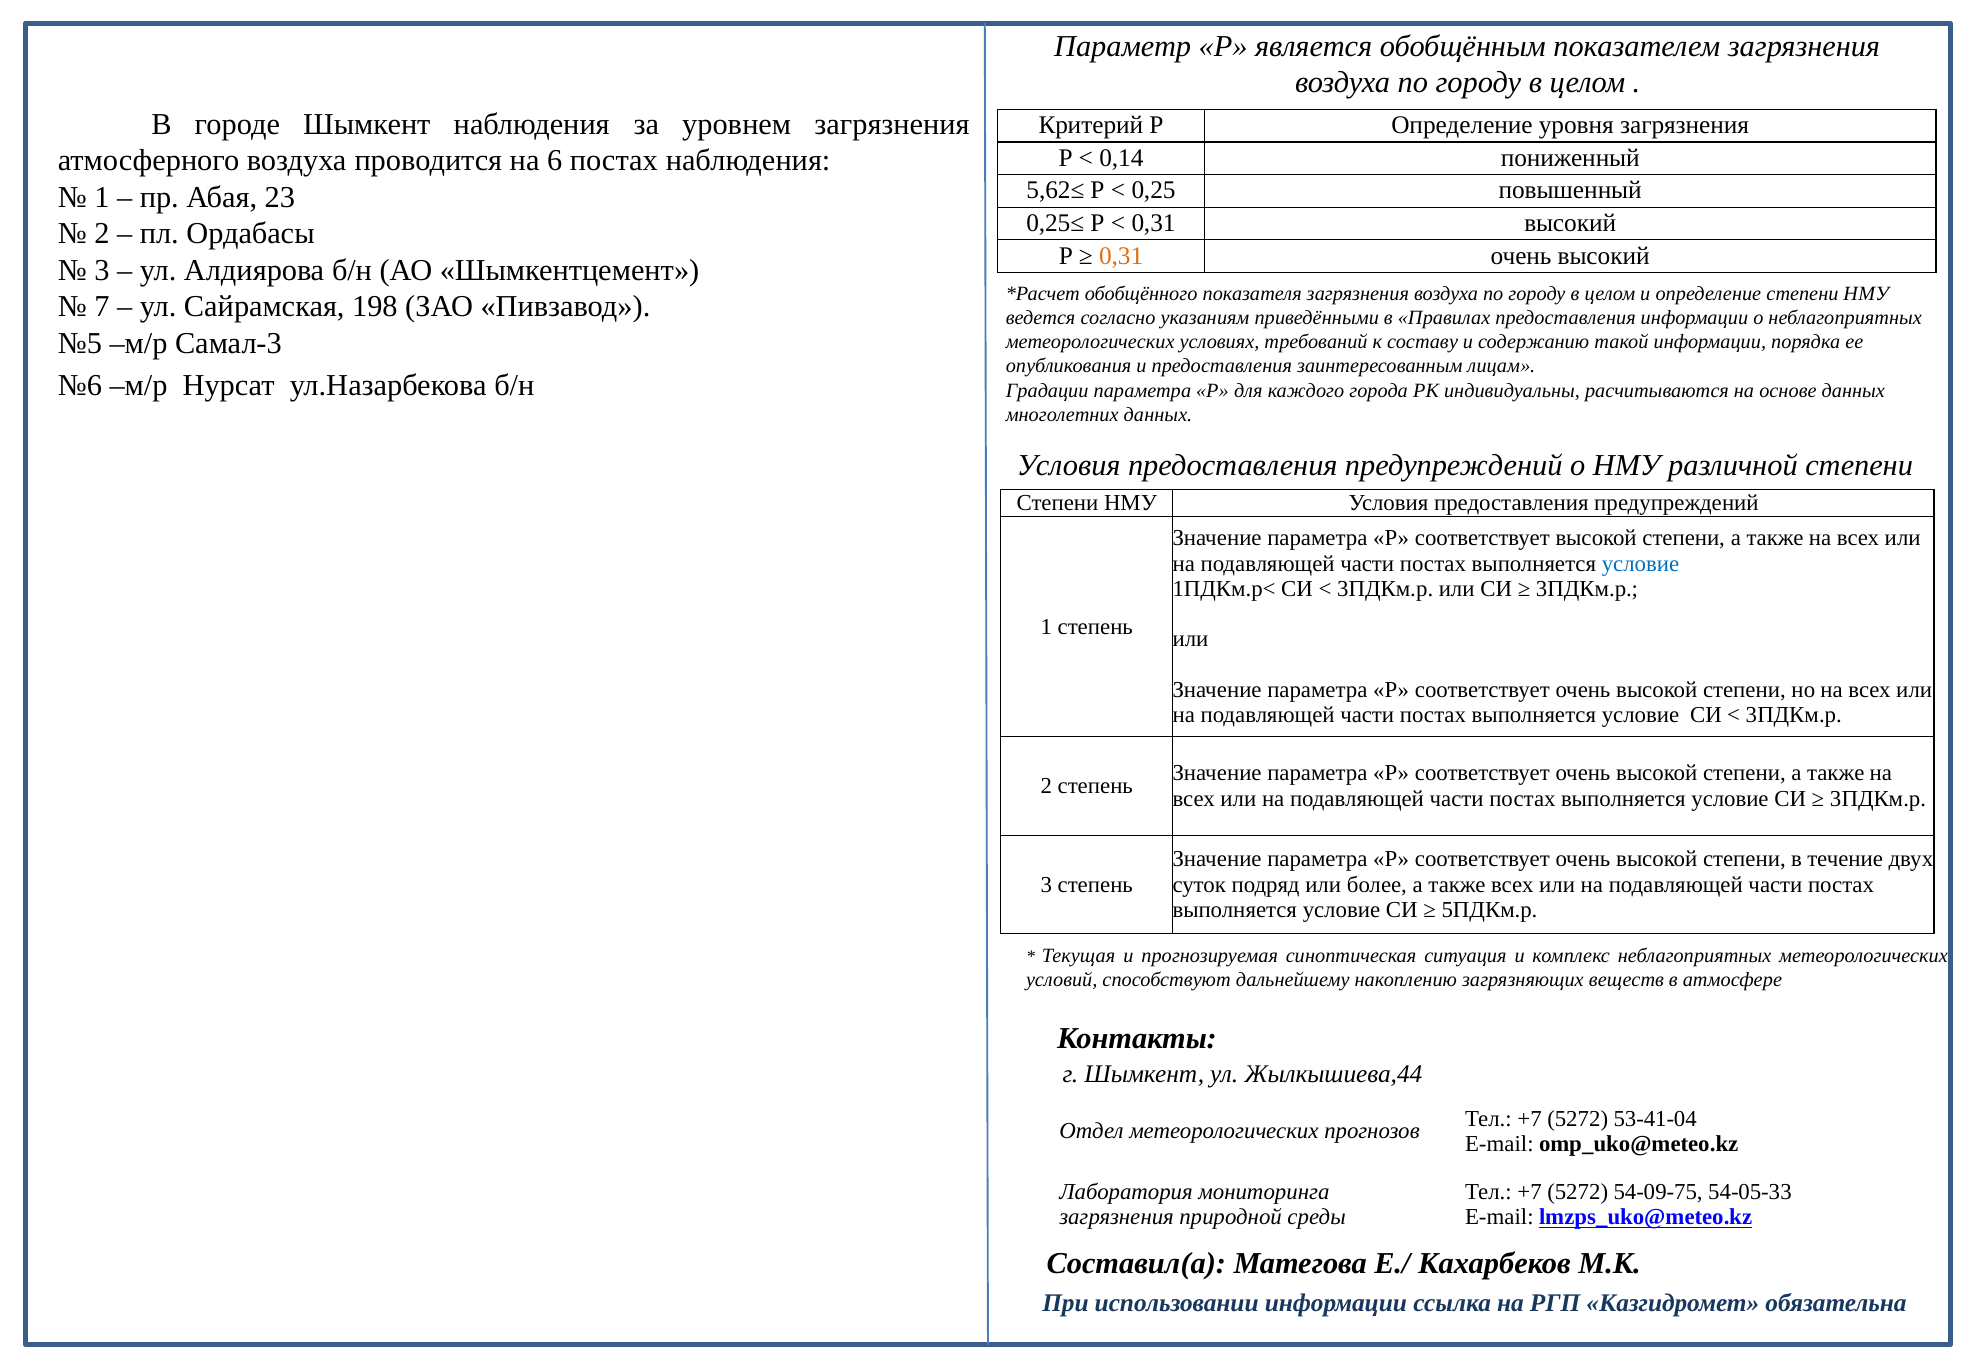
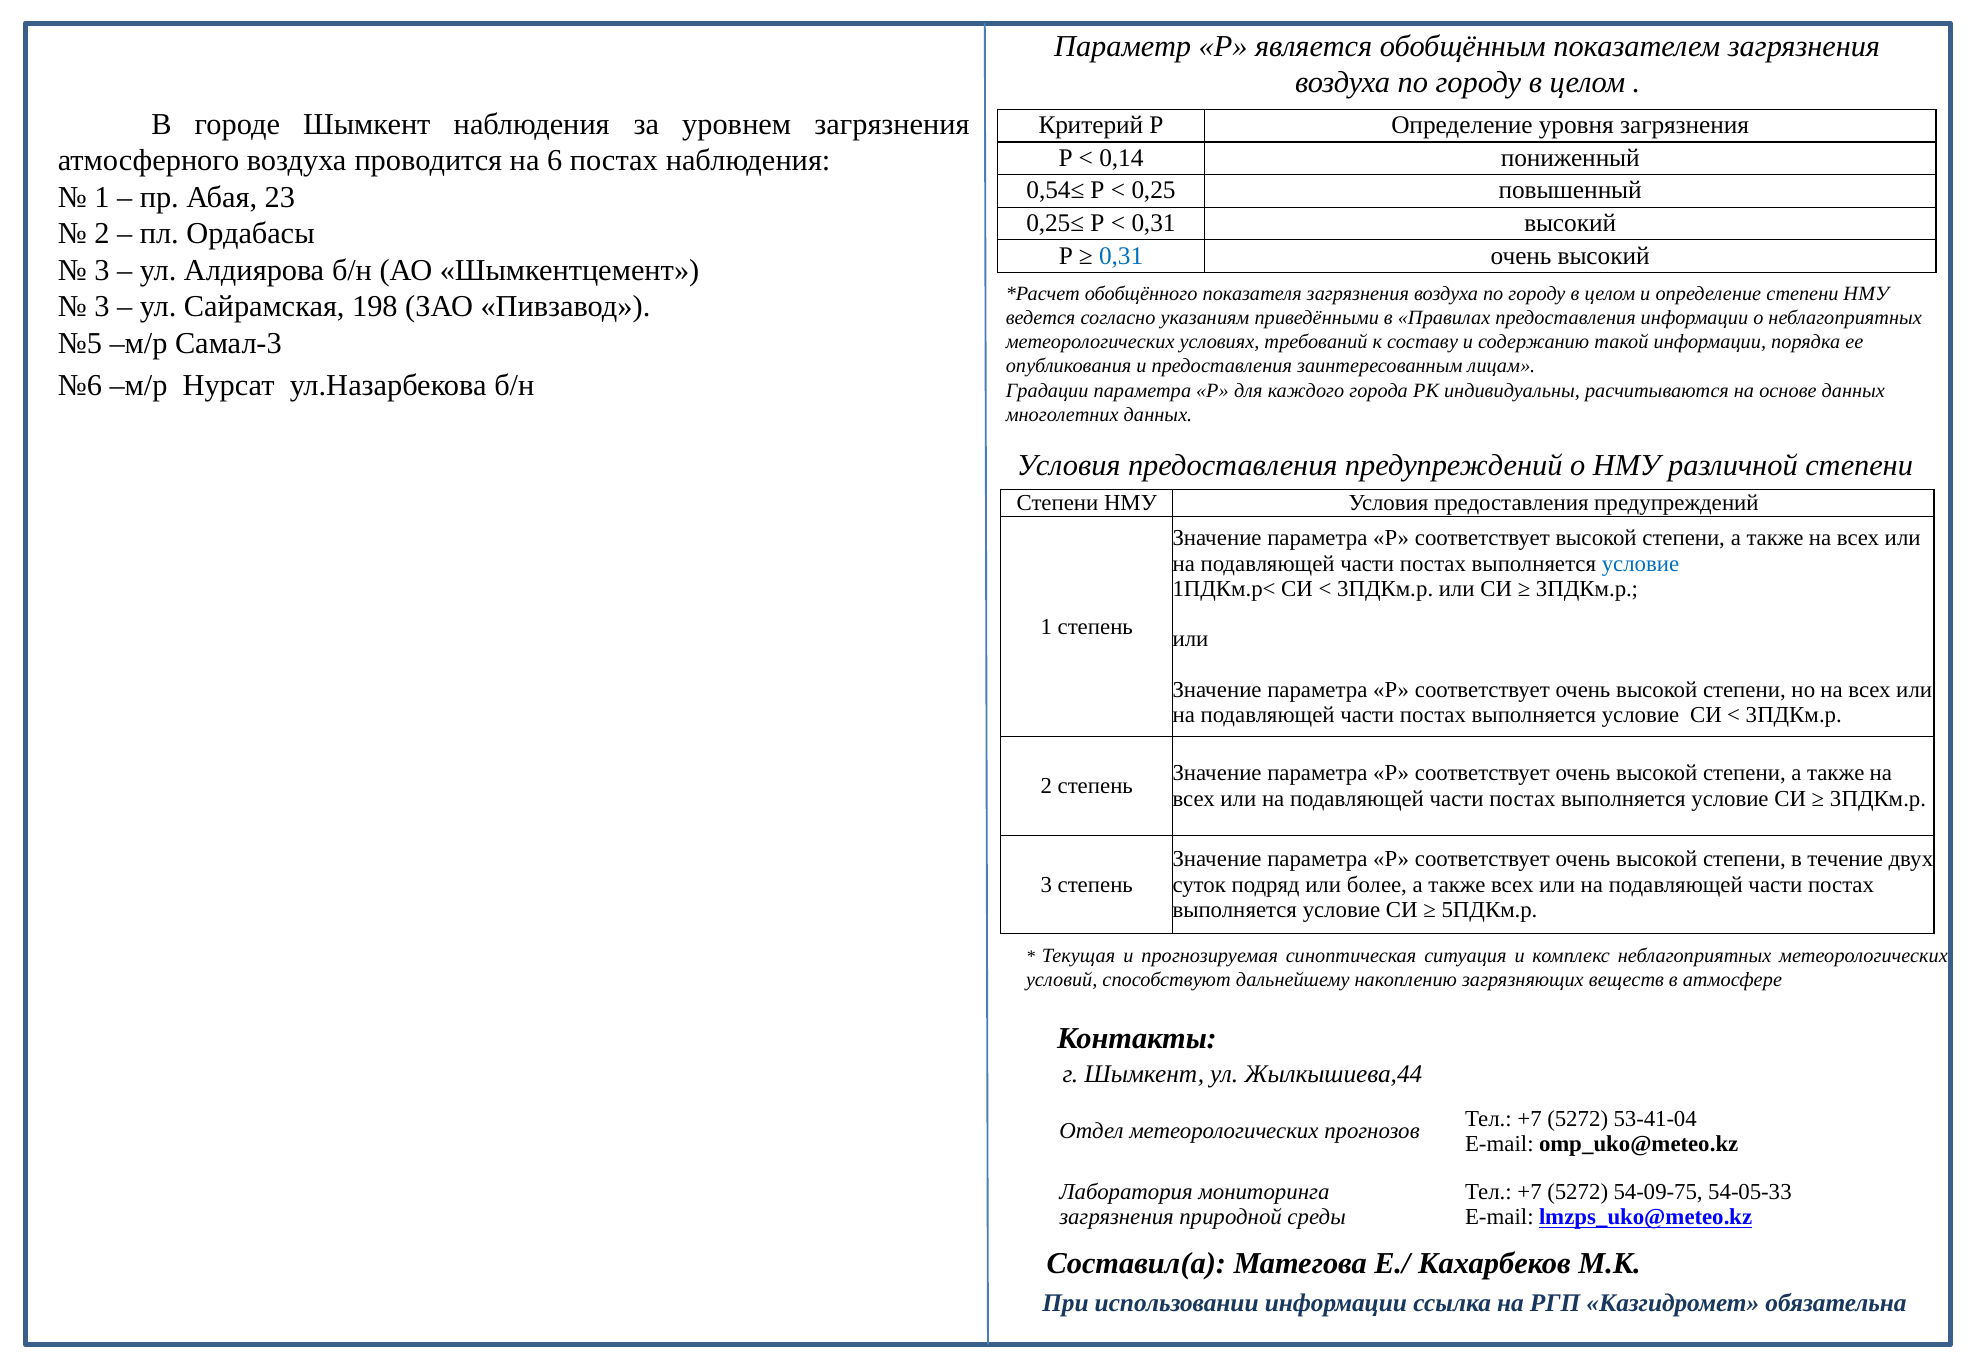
5,62≤: 5,62≤ -> 0,54≤
0,31 at (1121, 256) colour: orange -> blue
7 at (102, 307): 7 -> 3
